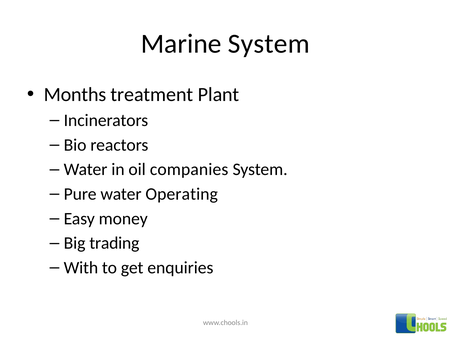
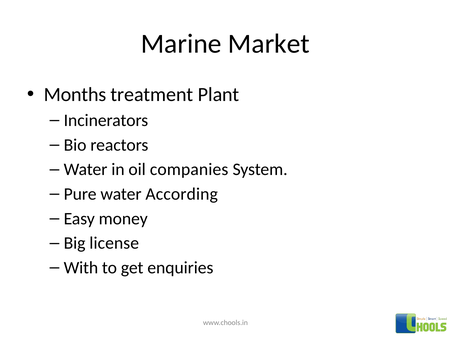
Marine System: System -> Market
Operating: Operating -> According
trading: trading -> license
